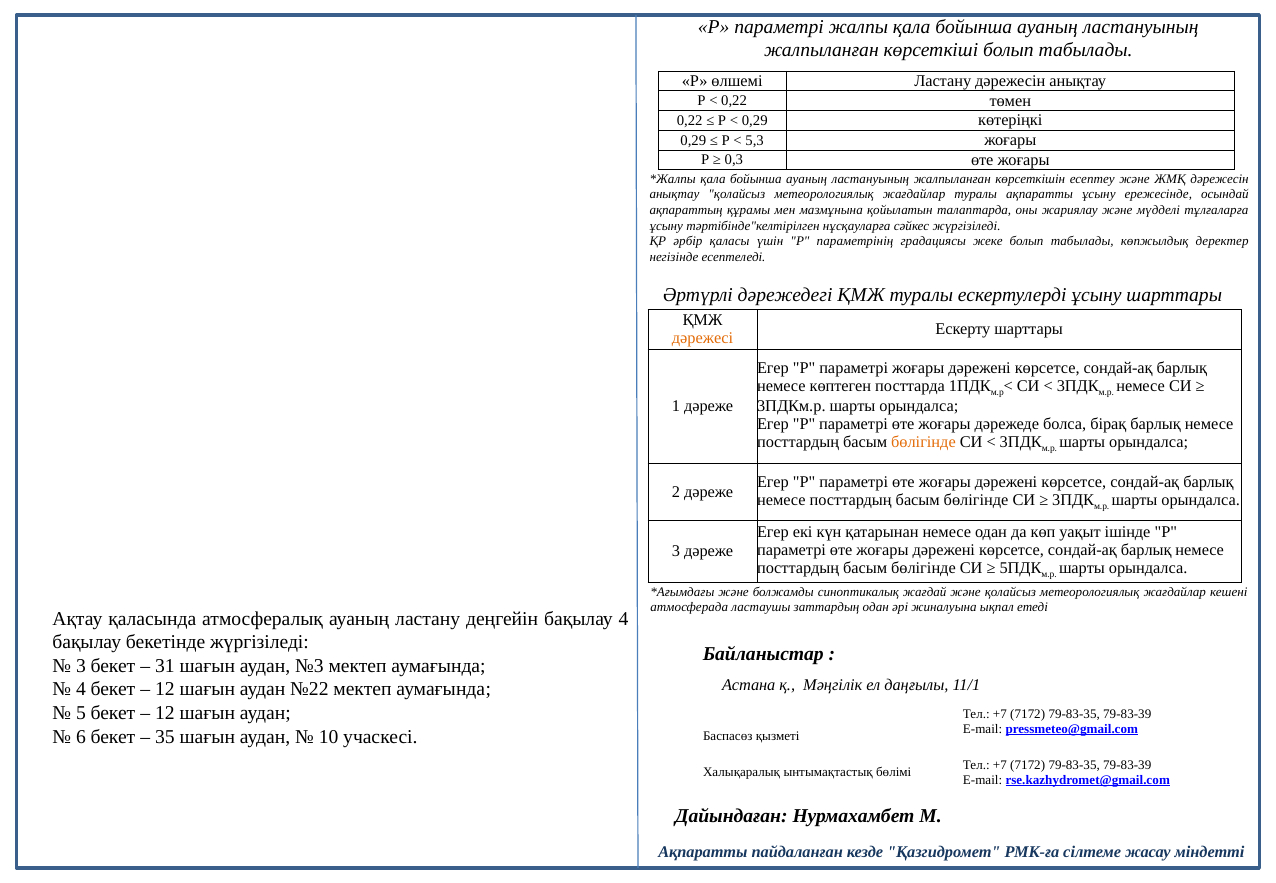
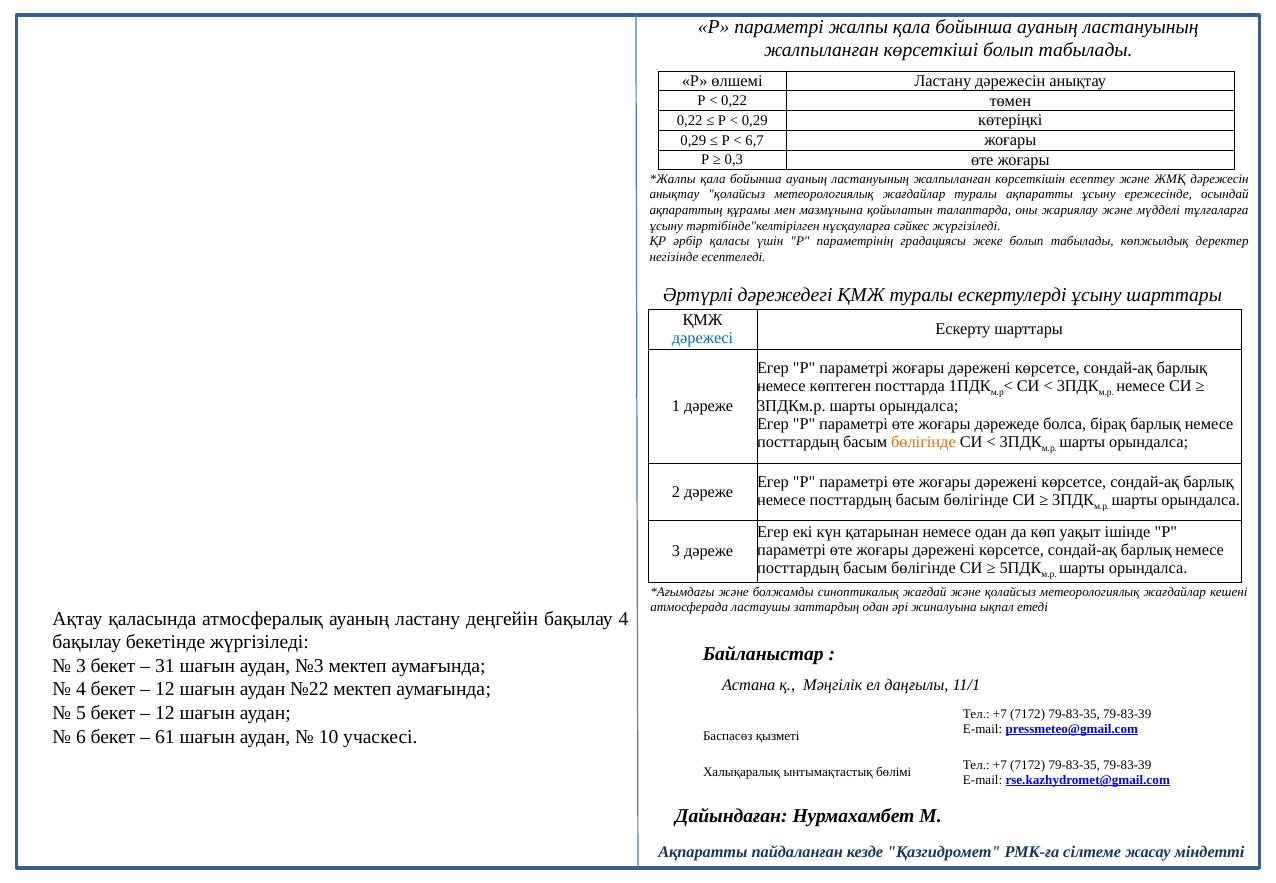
5,3: 5,3 -> 6,7
дәрежесі colour: orange -> blue
35: 35 -> 61
